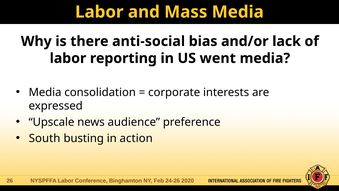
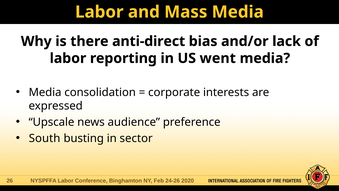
anti-social: anti-social -> anti-direct
action: action -> sector
